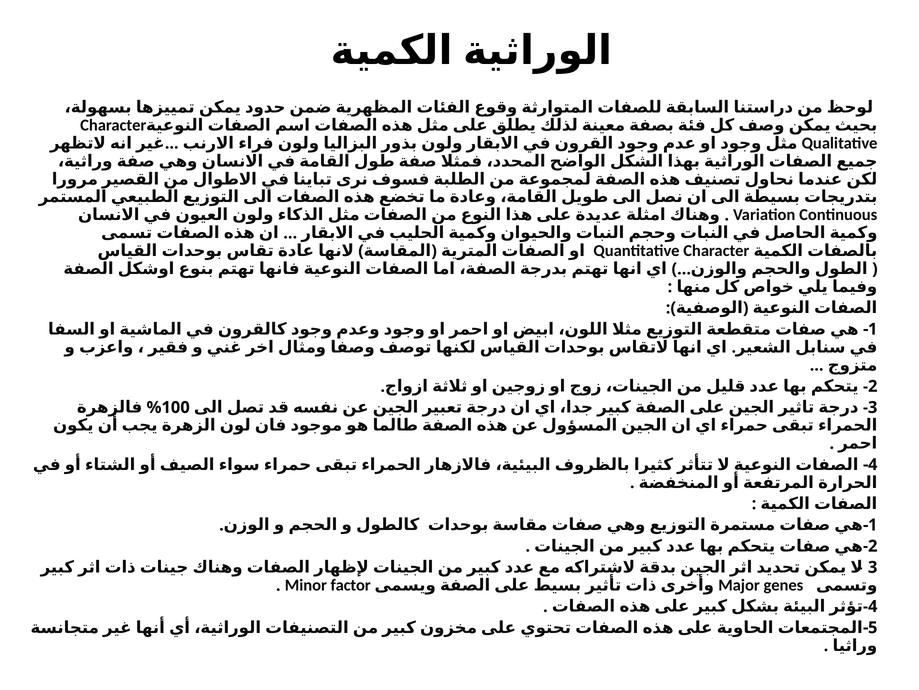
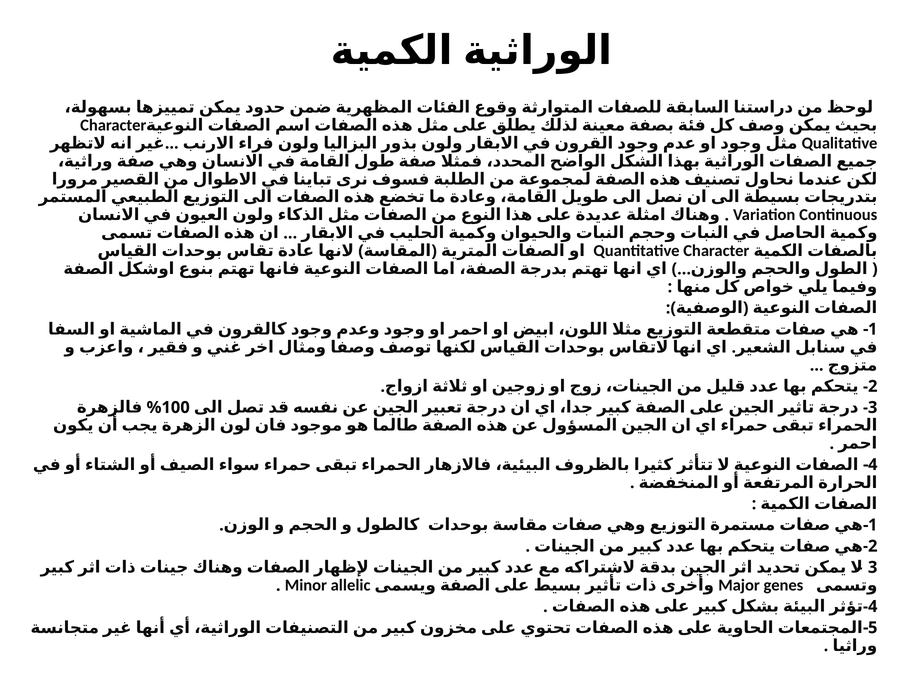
factor: factor -> allelic
